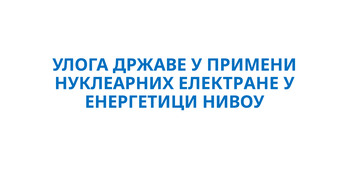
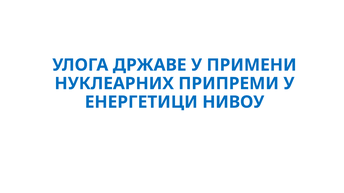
ЕЛЕКТРАНЕ: ЕЛЕКТРАНЕ -> ПРИПРЕМИ
